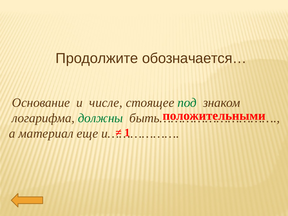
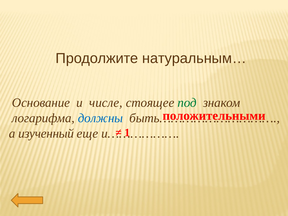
обозначается…: обозначается… -> натуральным…
должны colour: green -> blue
материал: материал -> изученный
